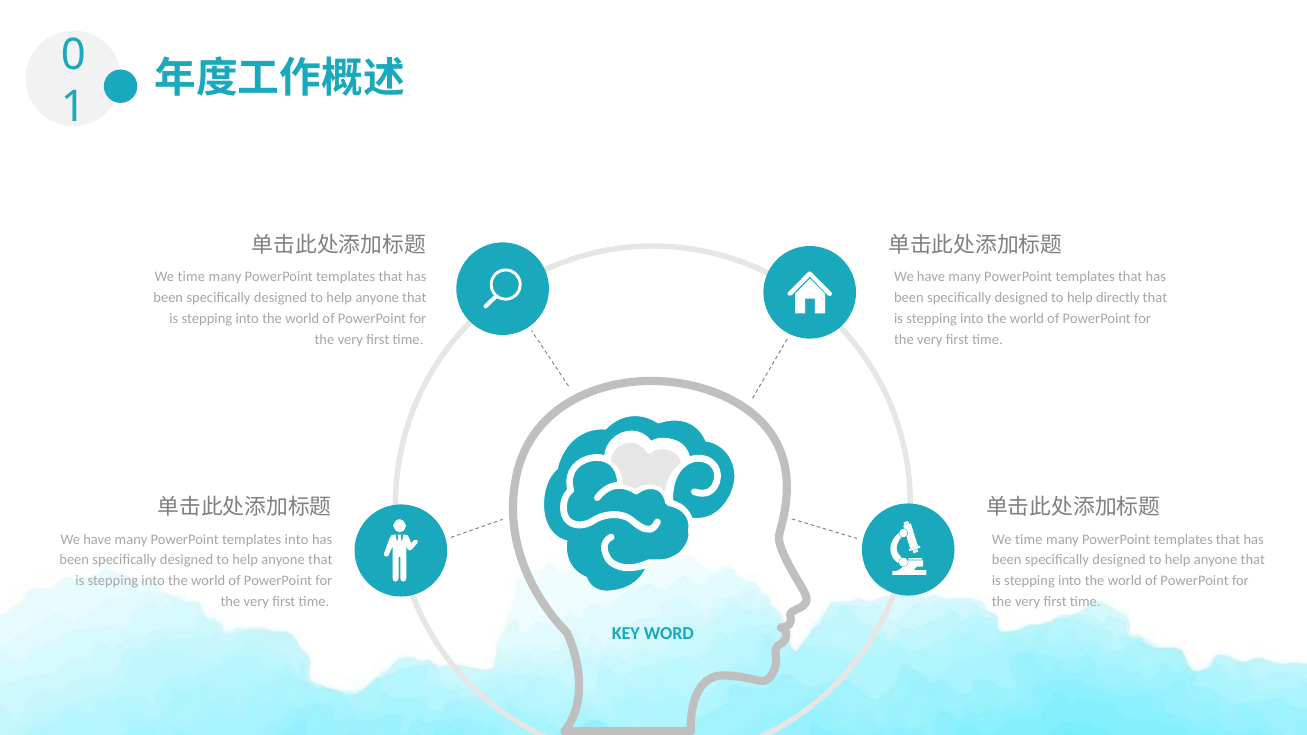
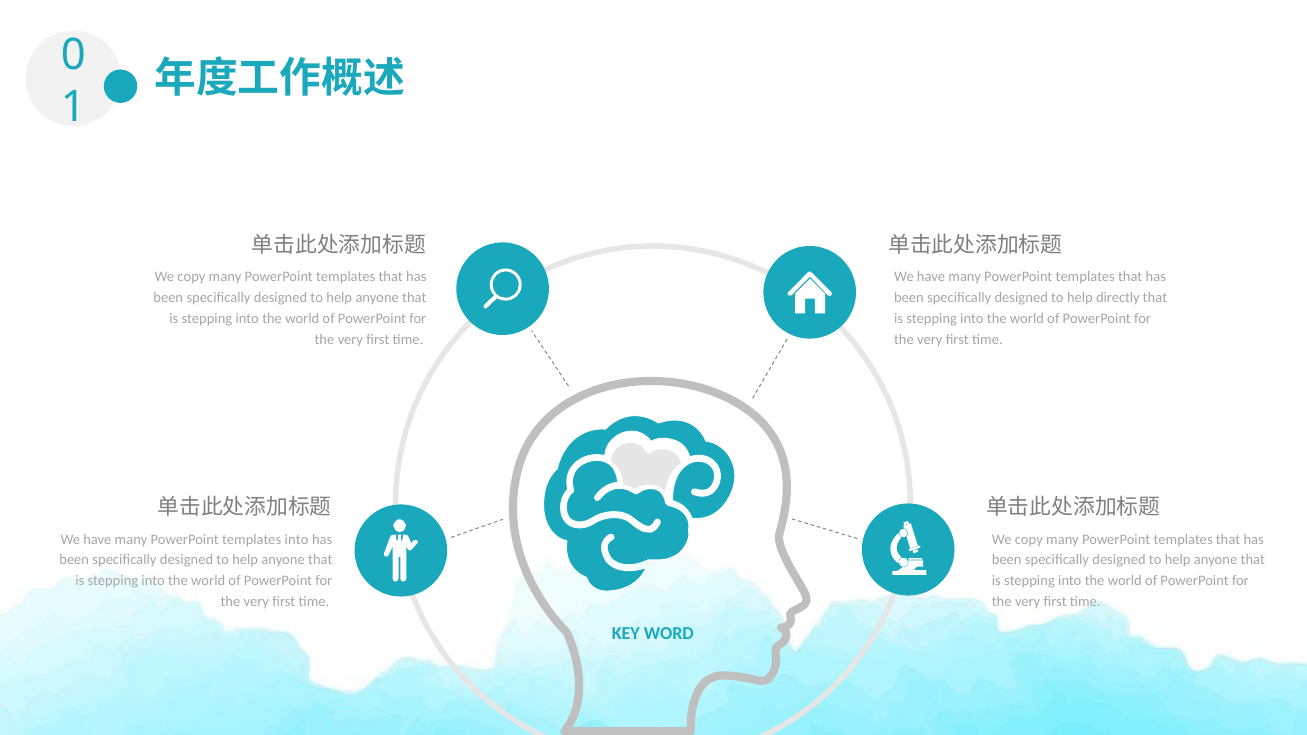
time at (191, 277): time -> copy
time at (1029, 539): time -> copy
